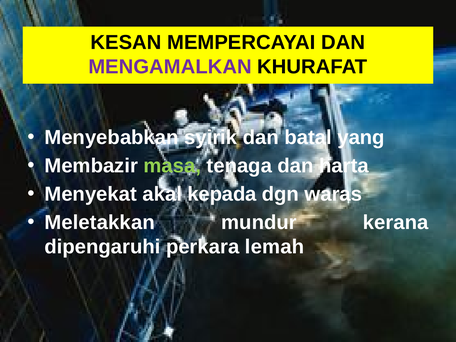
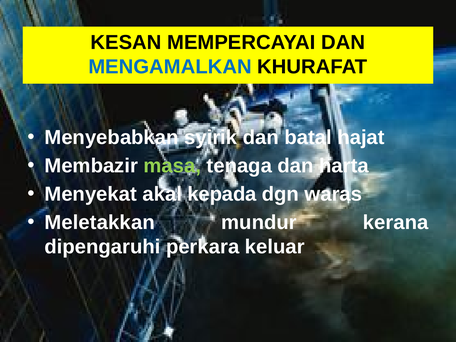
MENGAMALKAN colour: purple -> blue
yang: yang -> hajat
lemah: lemah -> keluar
